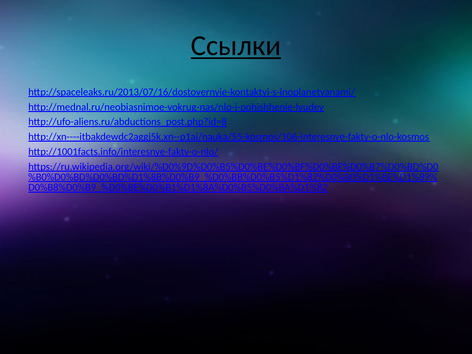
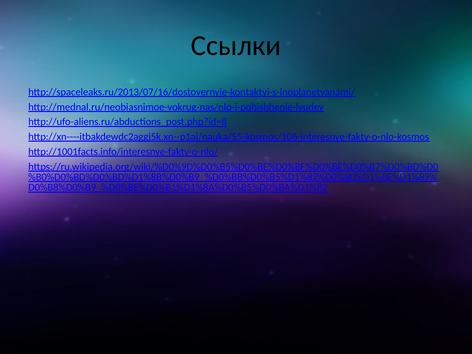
Ссылки underline: present -> none
